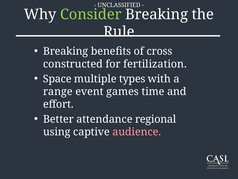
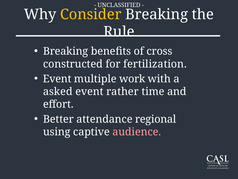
Consider colour: light green -> yellow
Space at (57, 79): Space -> Event
types: types -> work
range: range -> asked
games: games -> rather
